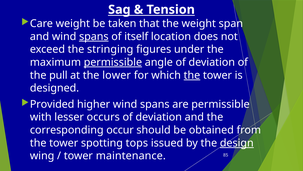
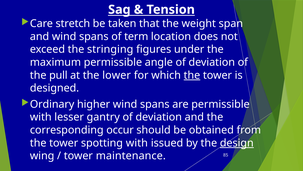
Care weight: weight -> stretch
spans at (94, 36) underline: present -> none
itself: itself -> term
permissible at (113, 62) underline: present -> none
Provided: Provided -> Ordinary
occurs: occurs -> gantry
spotting tops: tops -> with
